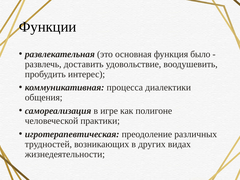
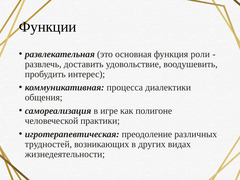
было: было -> роли
